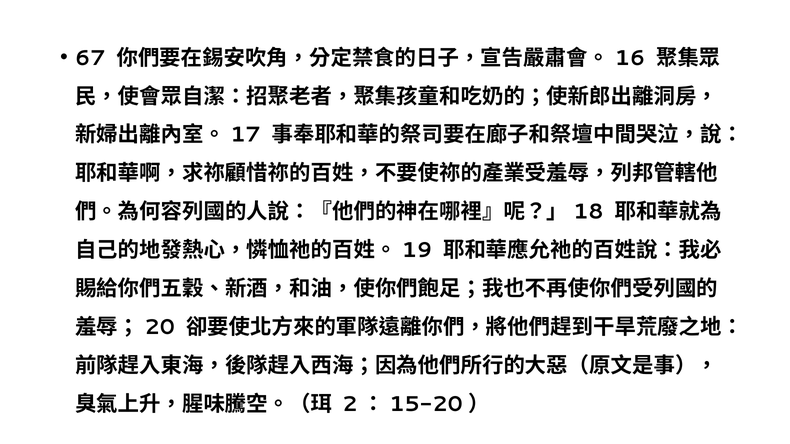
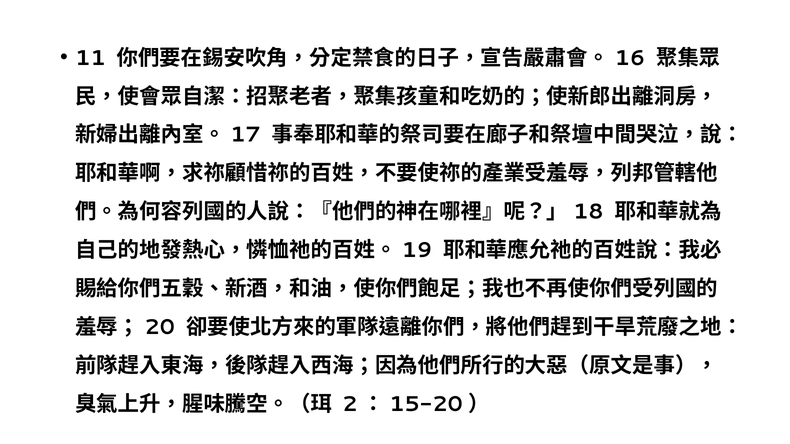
67: 67 -> 11
